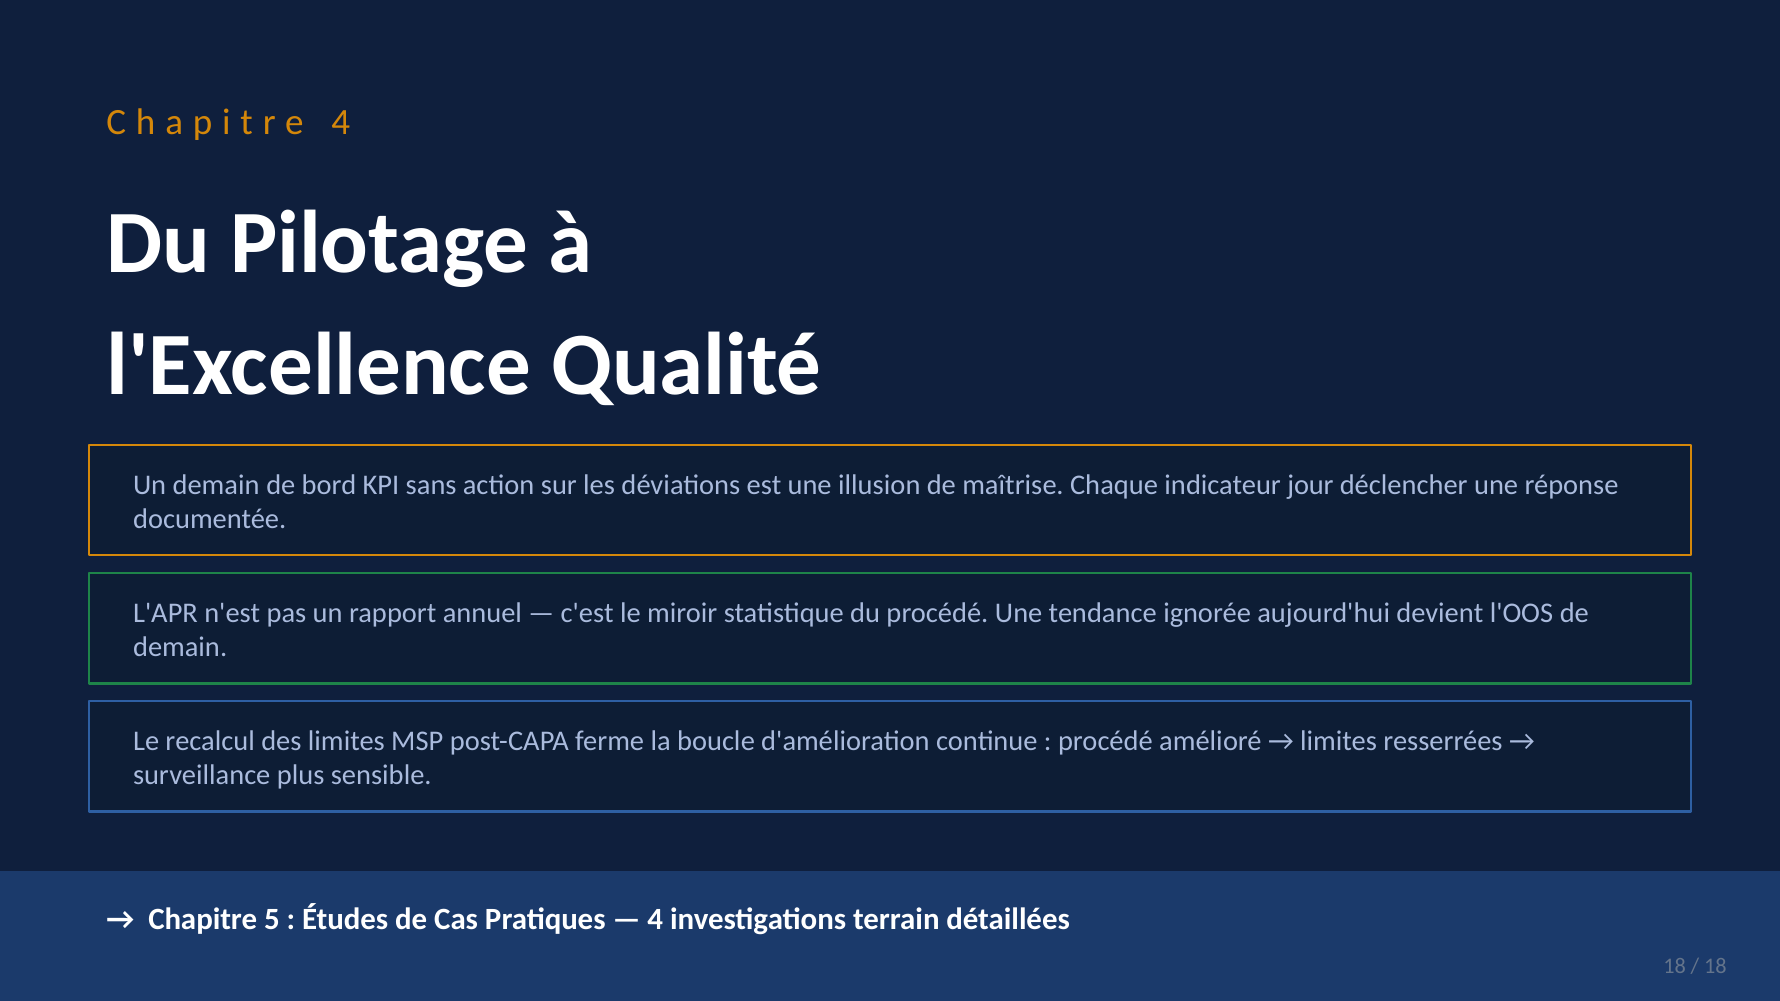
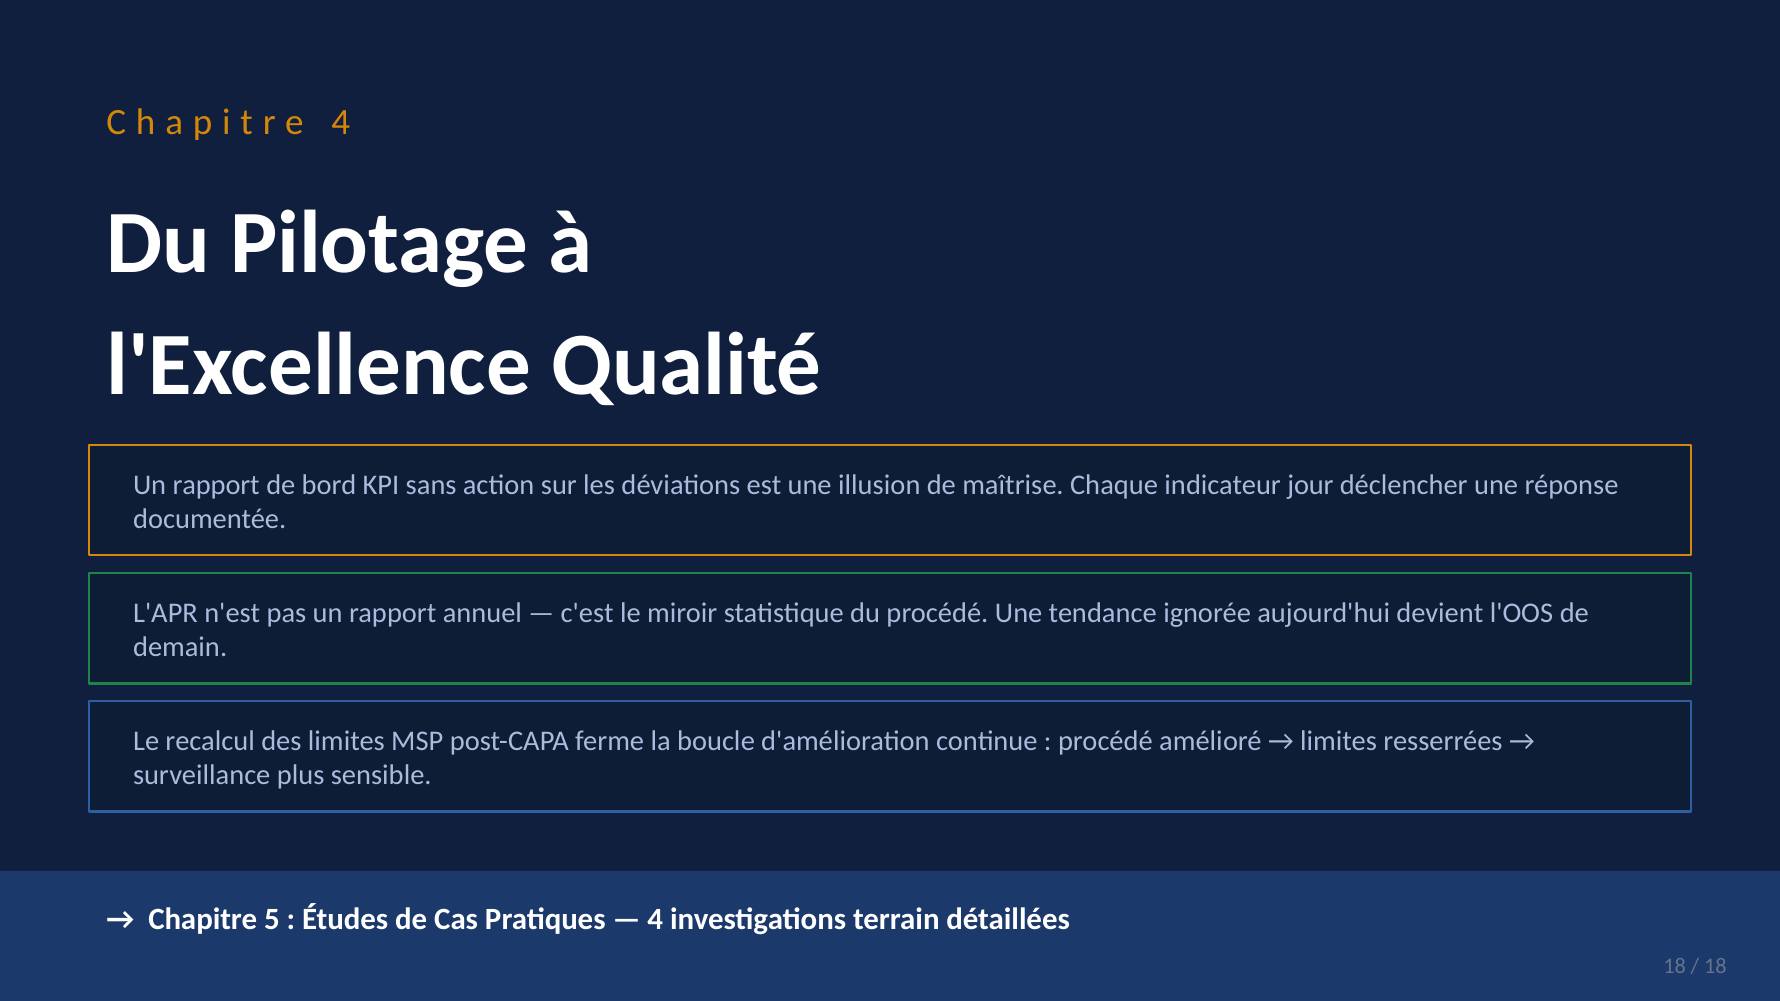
demain at (216, 485): demain -> rapport
